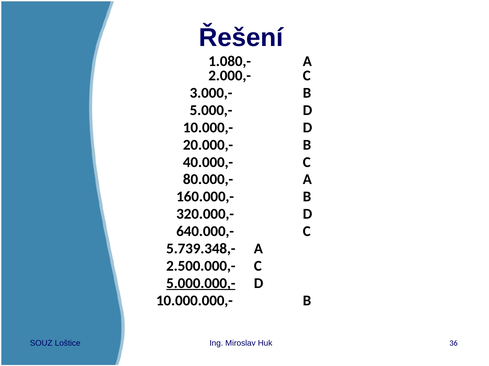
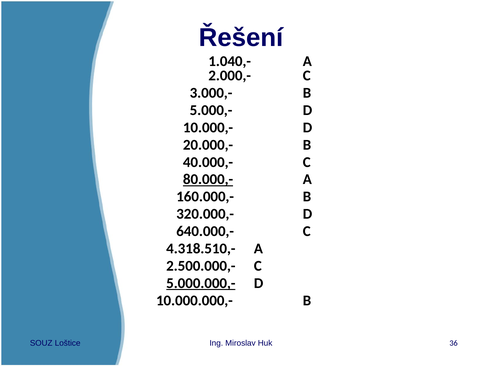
1.080,-: 1.080,- -> 1.040,-
80.000,- underline: none -> present
5.739.348,-: 5.739.348,- -> 4.318.510,-
